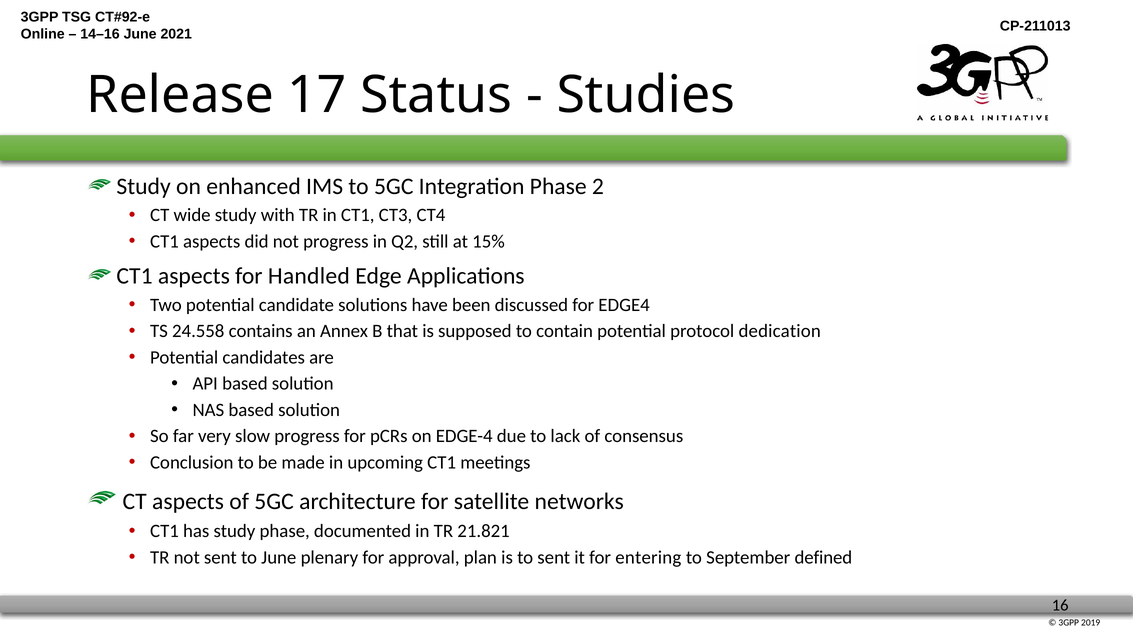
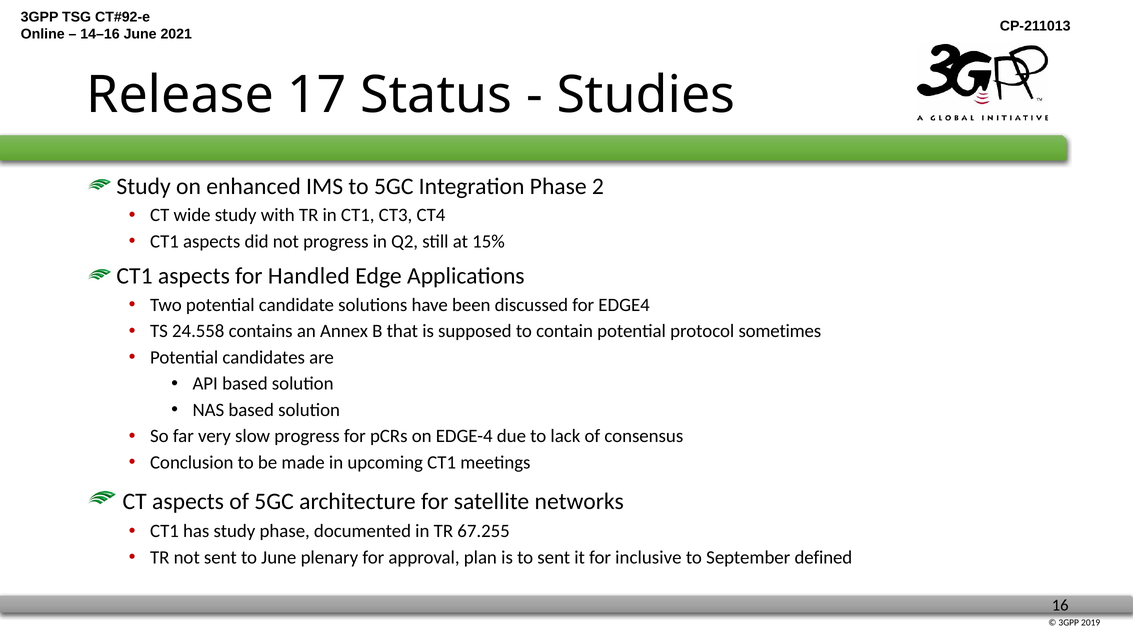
dedication: dedication -> sometimes
21.821: 21.821 -> 67.255
entering: entering -> inclusive
